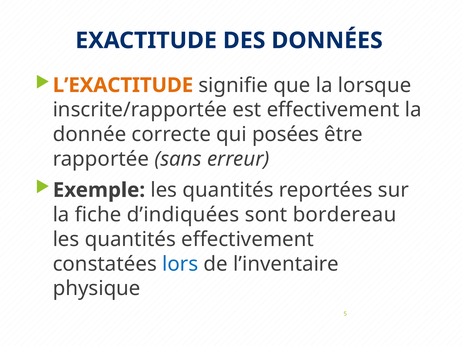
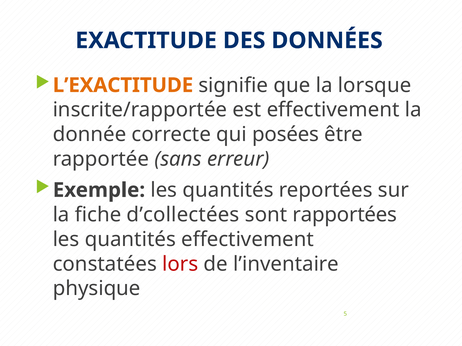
d’indiquées: d’indiquées -> d’collectées
bordereau: bordereau -> rapportées
lors colour: blue -> red
